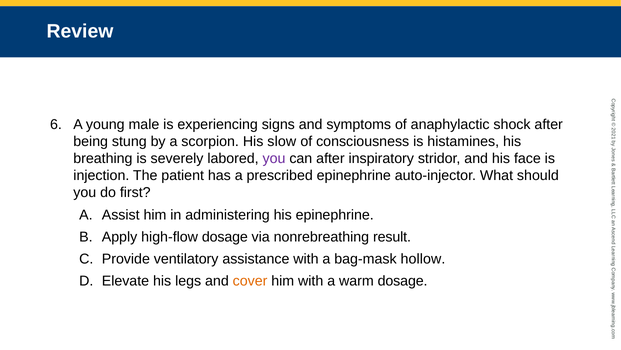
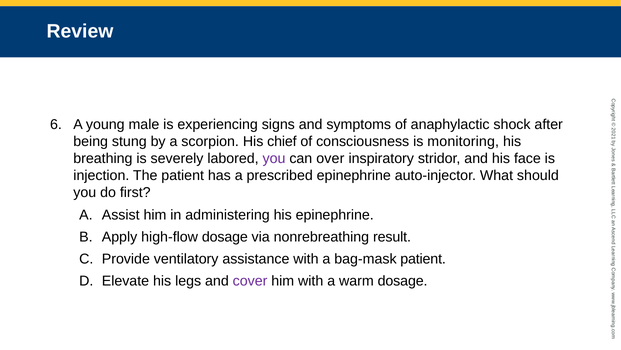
slow: slow -> chief
histamines: histamines -> monitoring
can after: after -> over
bag-mask hollow: hollow -> patient
cover colour: orange -> purple
